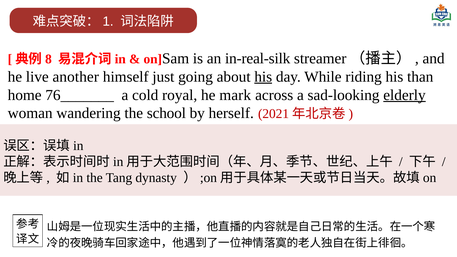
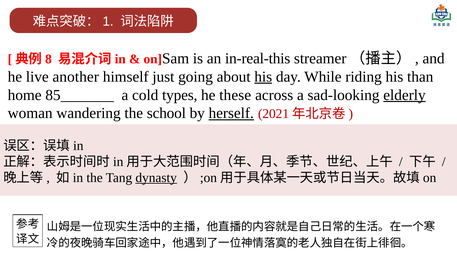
in-real-silk: in-real-silk -> in-real-this
76_______: 76_______ -> 85_______
royal: royal -> types
mark: mark -> these
herself underline: none -> present
dynasty underline: none -> present
